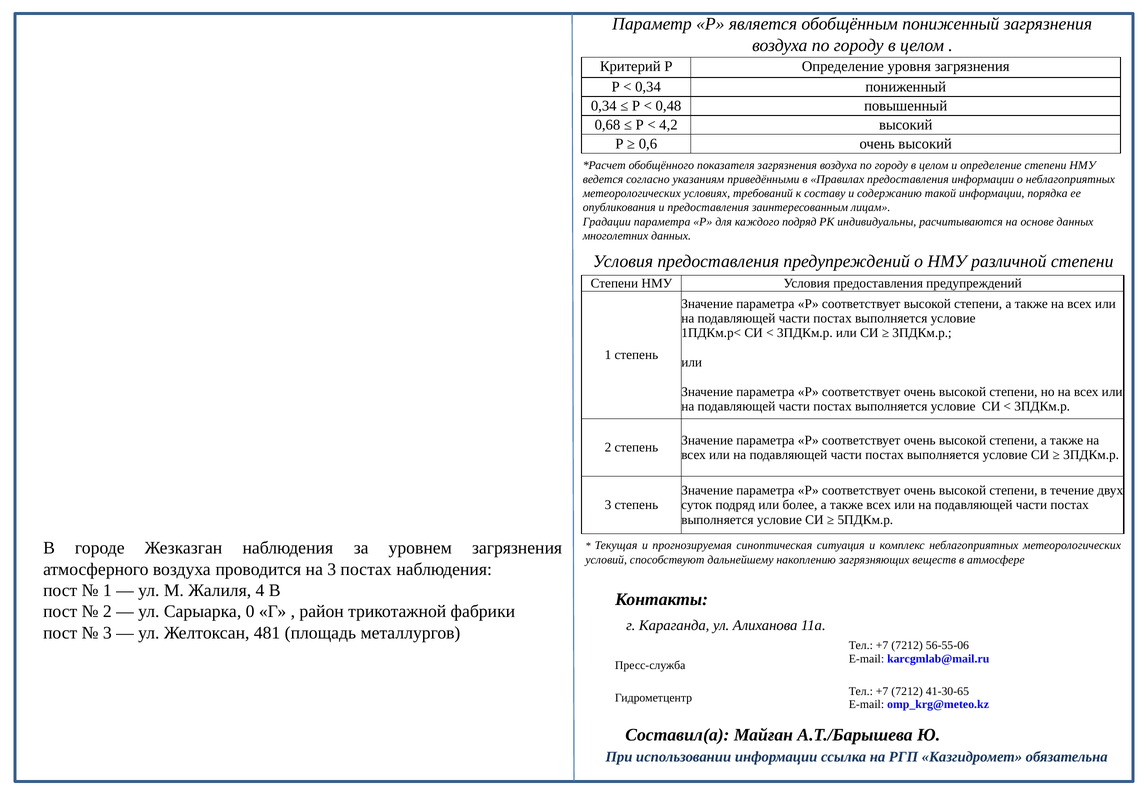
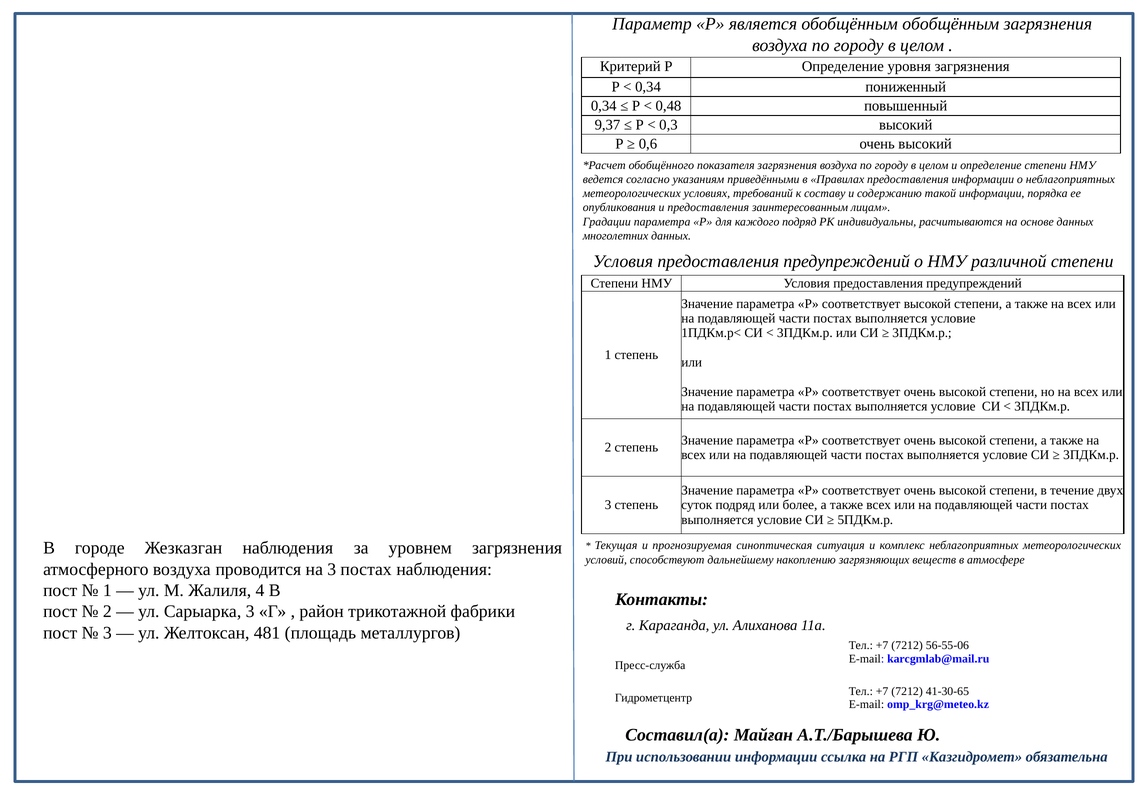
обобщённым пониженный: пониженный -> обобщённым
0,68: 0,68 -> 9,37
4,2: 4,2 -> 0,3
Сарыарка 0: 0 -> 3
